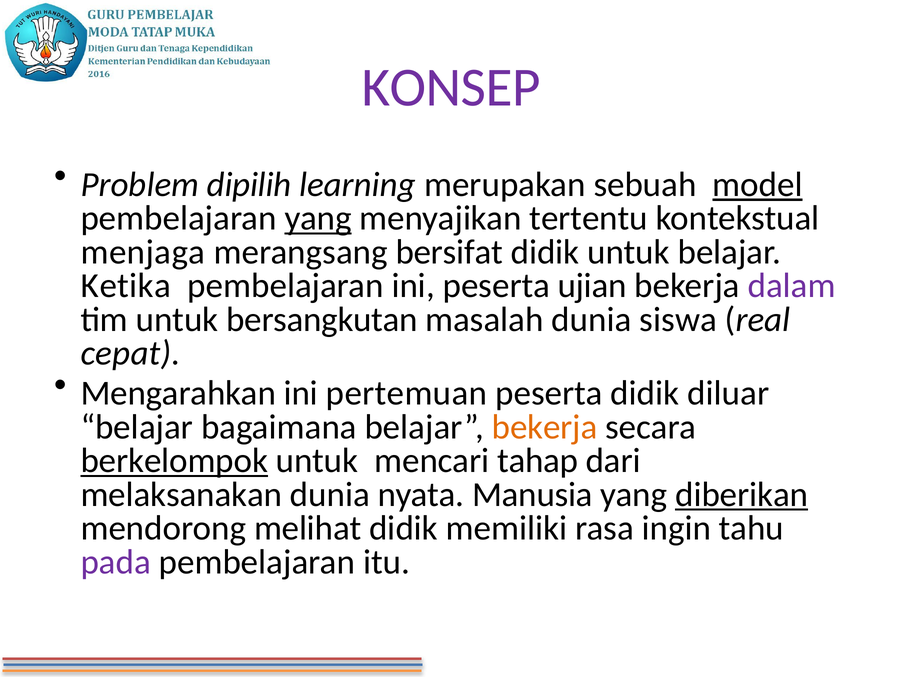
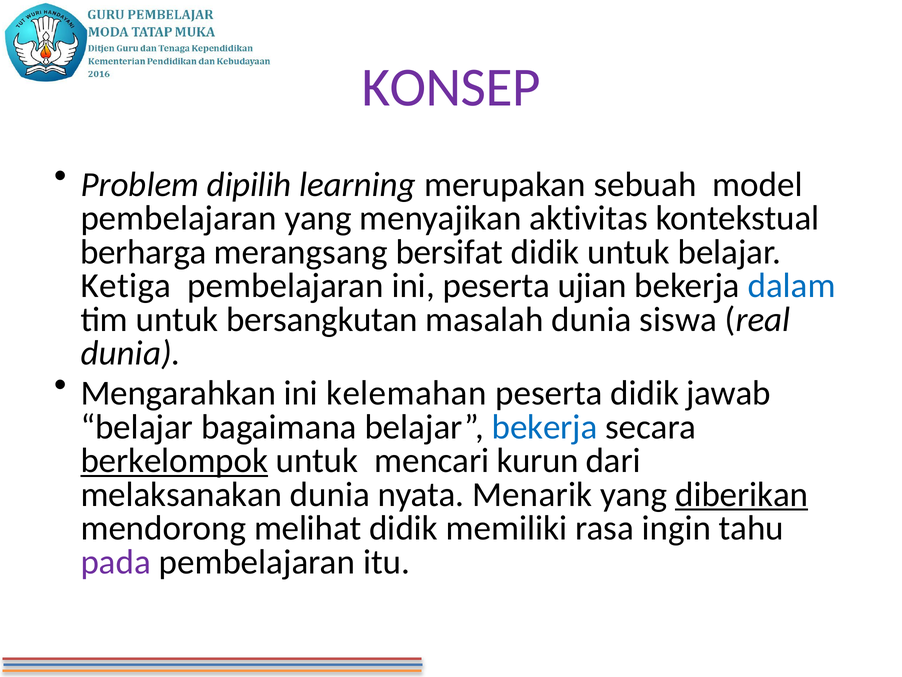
model underline: present -> none
yang at (318, 218) underline: present -> none
tertentu: tertentu -> aktivitas
menjaga: menjaga -> berharga
Ketika: Ketika -> Ketiga
dalam colour: purple -> blue
cepat at (131, 353): cepat -> dunia
pertemuan: pertemuan -> kelemahan
diluar: diluar -> jawab
bekerja at (545, 427) colour: orange -> blue
tahap: tahap -> kurun
Manusia: Manusia -> Menarik
